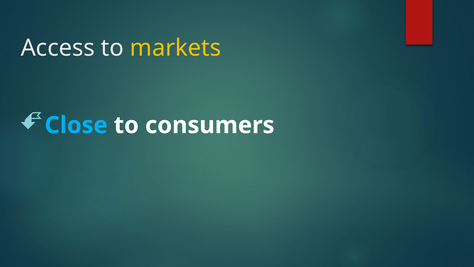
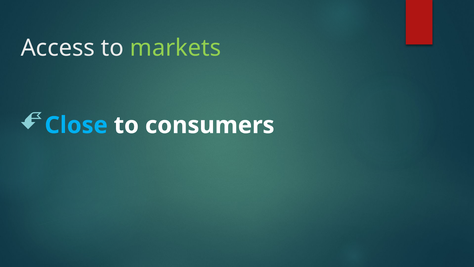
markets colour: yellow -> light green
